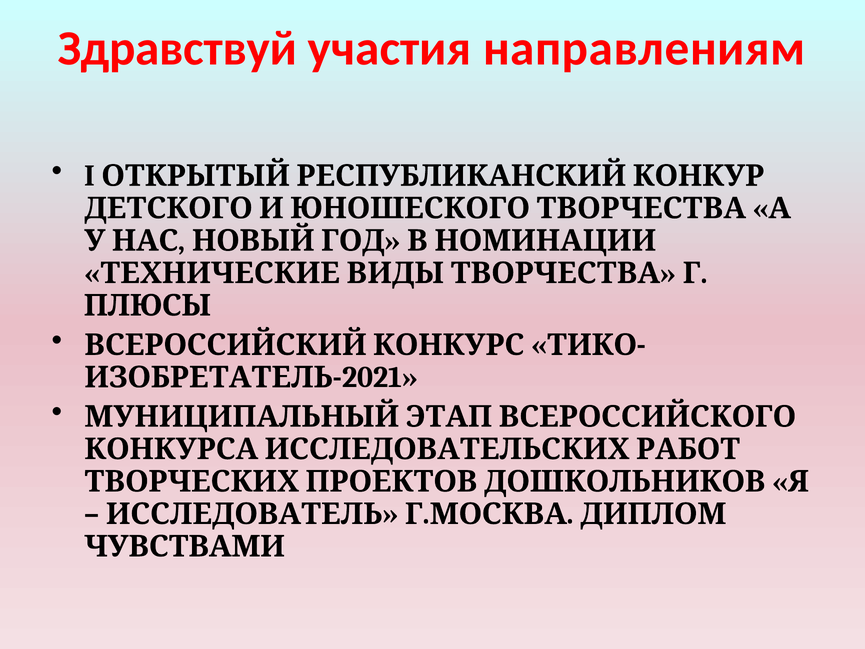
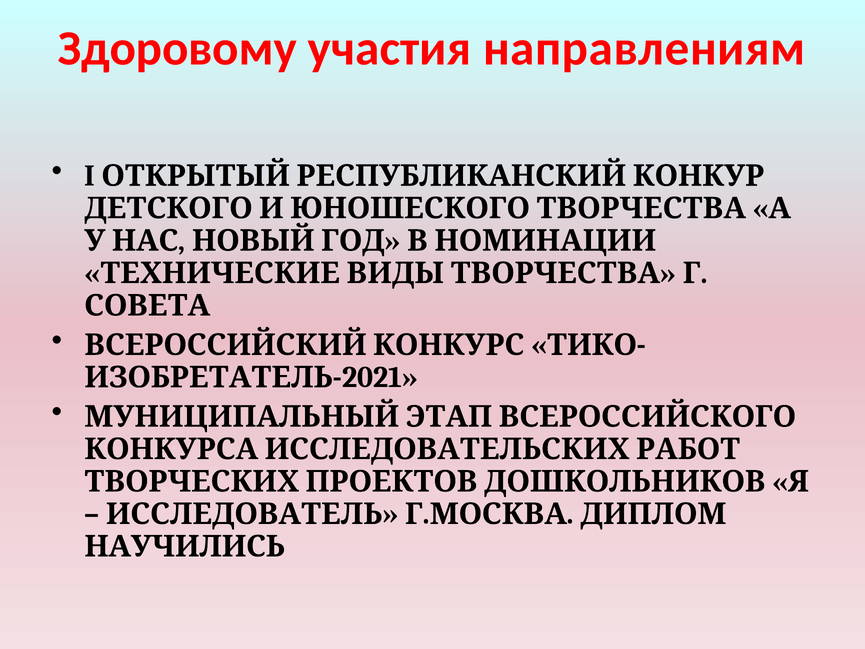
Здравствуй: Здравствуй -> Здоровому
ПЛЮСЫ: ПЛЮСЫ -> СОВЕТА
ЧУВСТВАМИ: ЧУВСТВАМИ -> НАУЧИЛИСЬ
